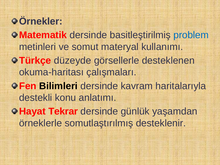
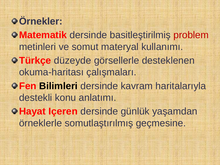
problem colour: blue -> red
Tekrar: Tekrar -> Içeren
desteklenir: desteklenir -> geçmesine
